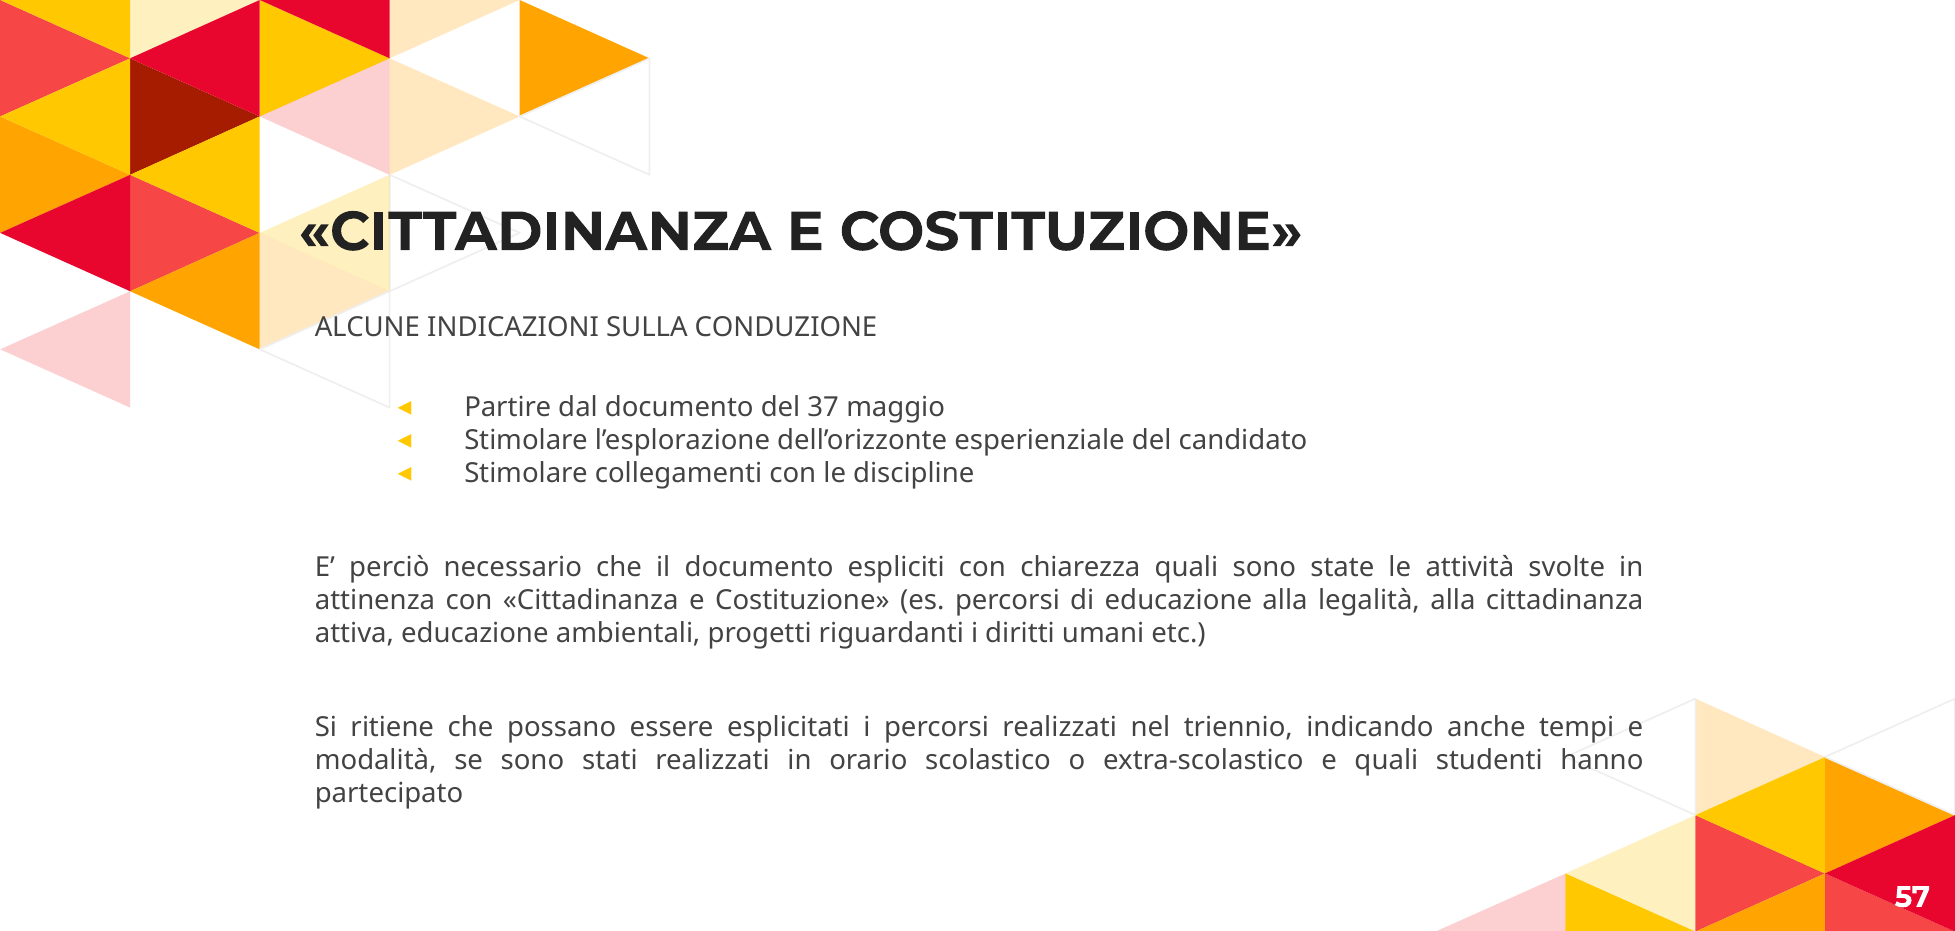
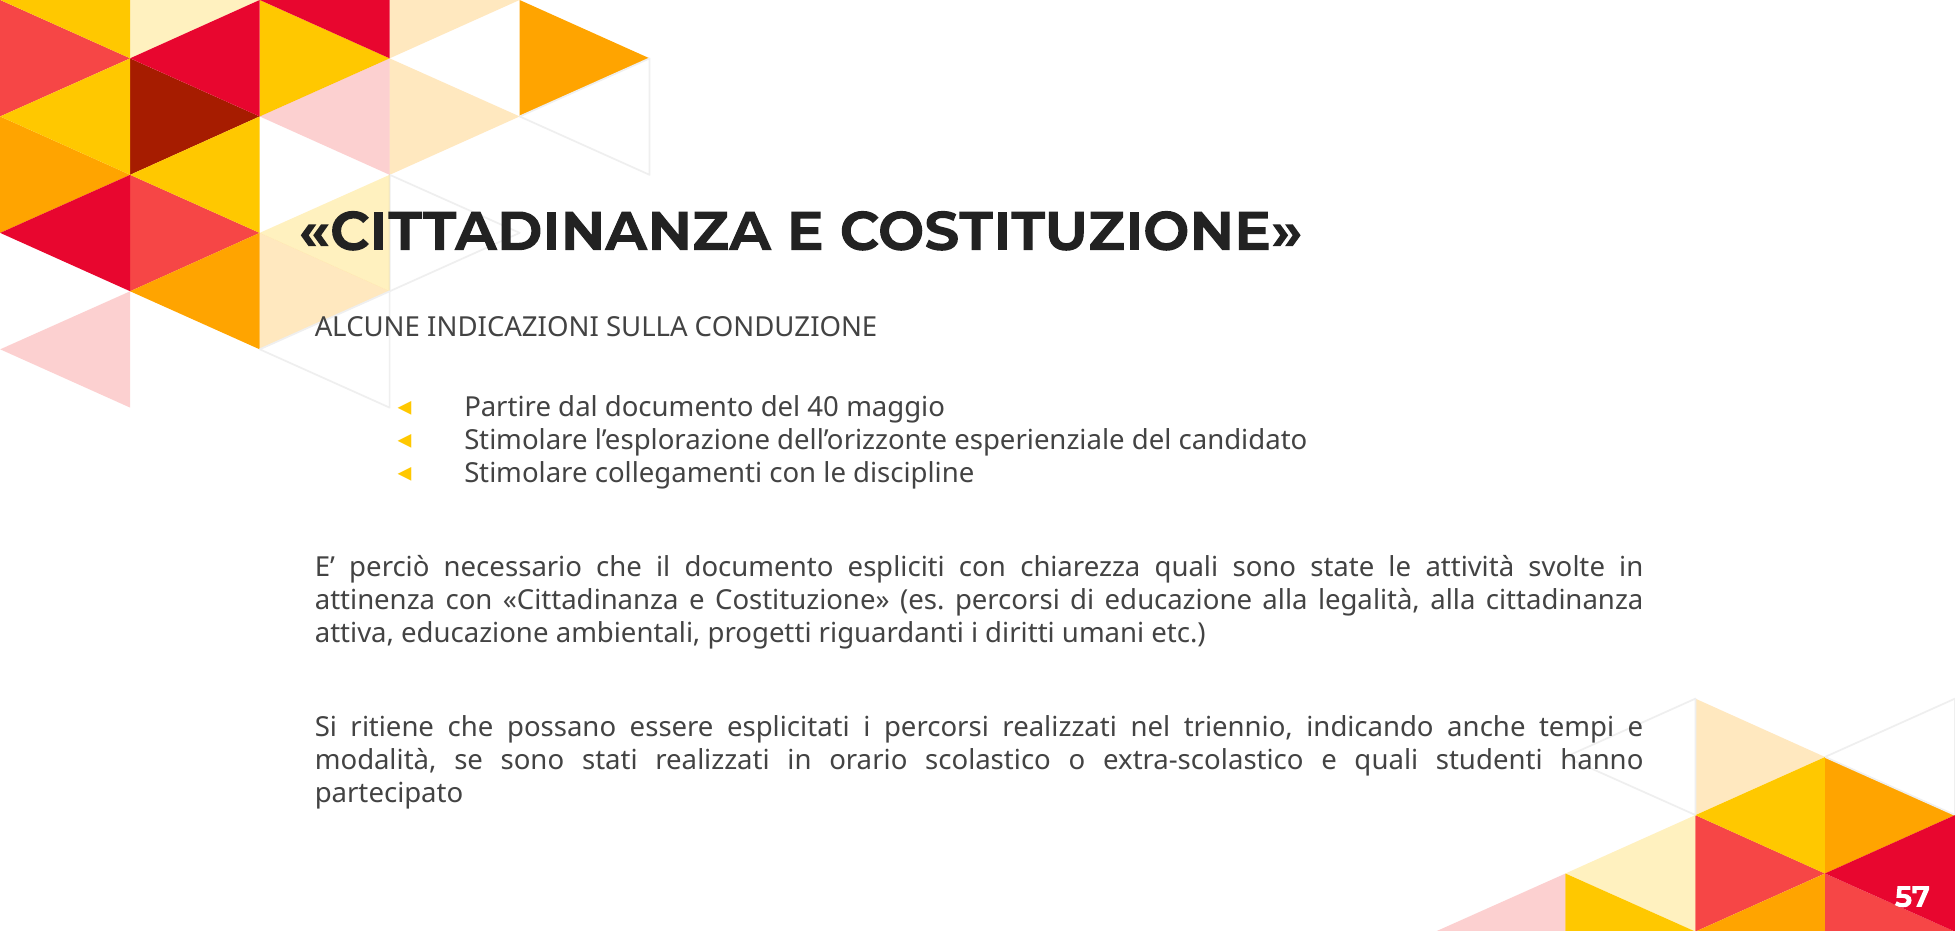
37: 37 -> 40
